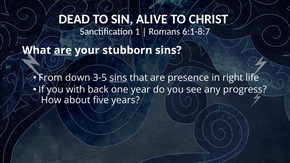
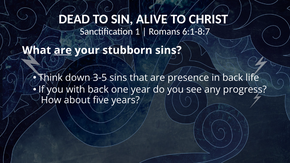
From: From -> Think
sins at (118, 78) underline: present -> none
in right: right -> back
